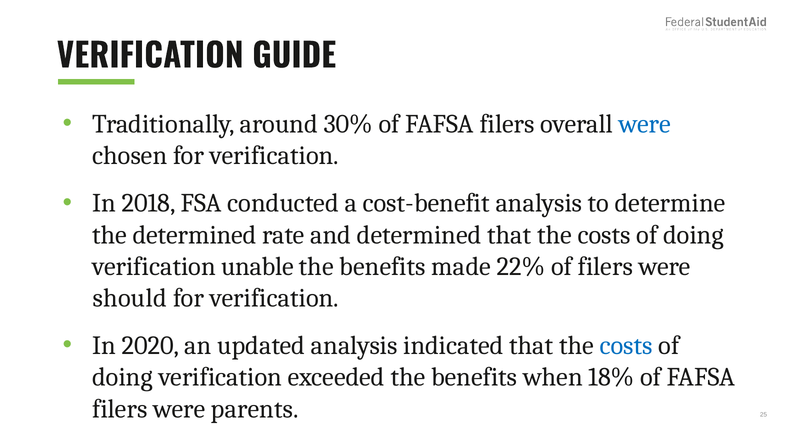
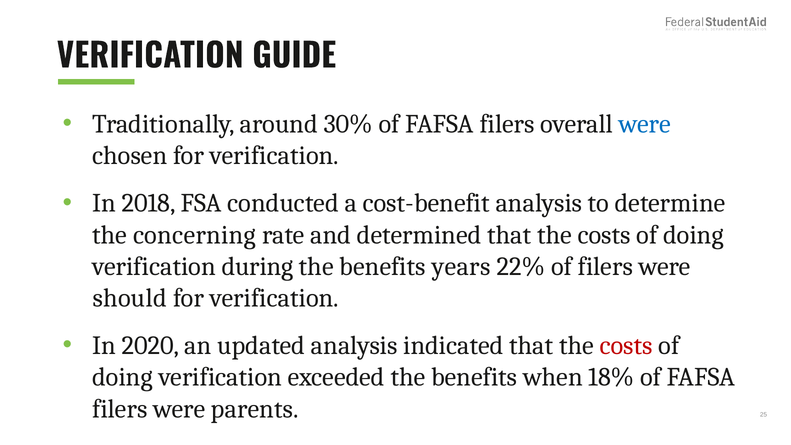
the determined: determined -> concerning
unable: unable -> during
made: made -> years
costs at (626, 346) colour: blue -> red
